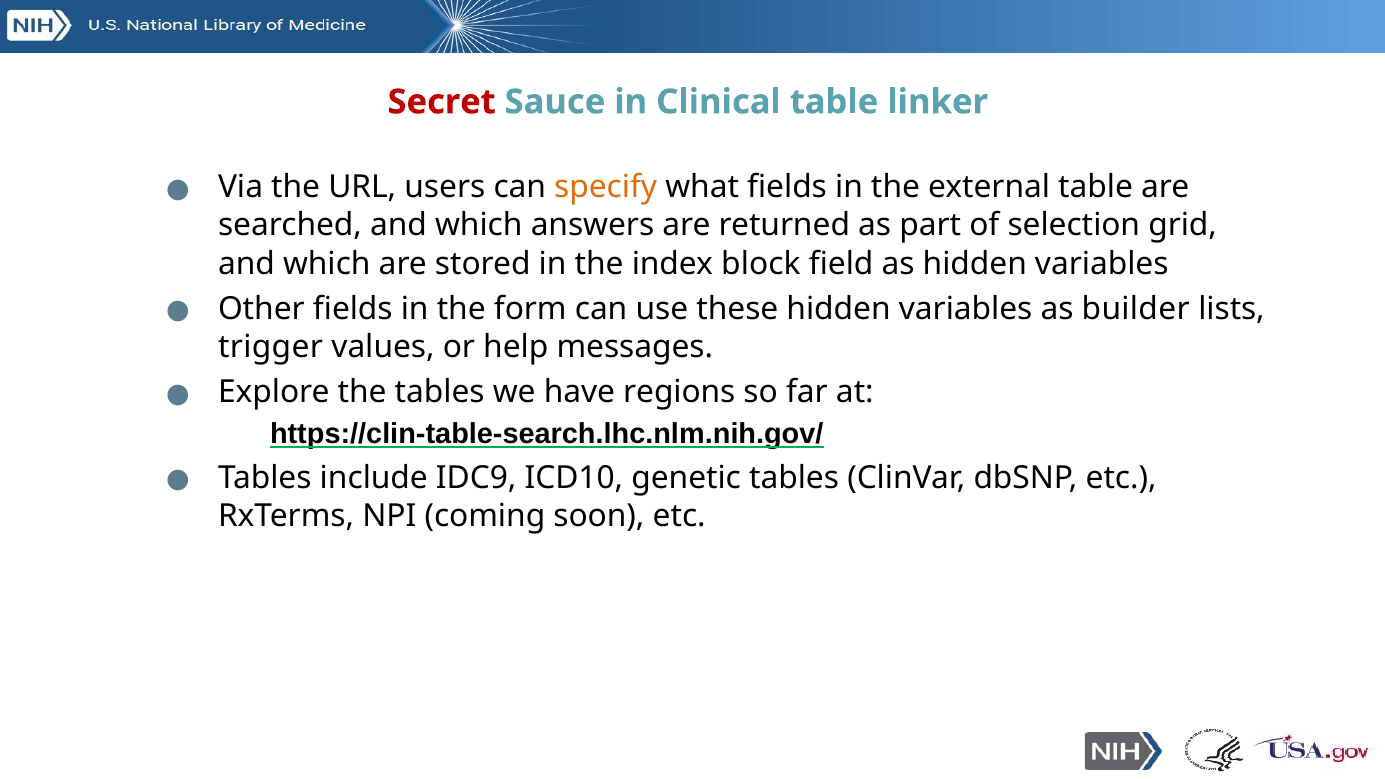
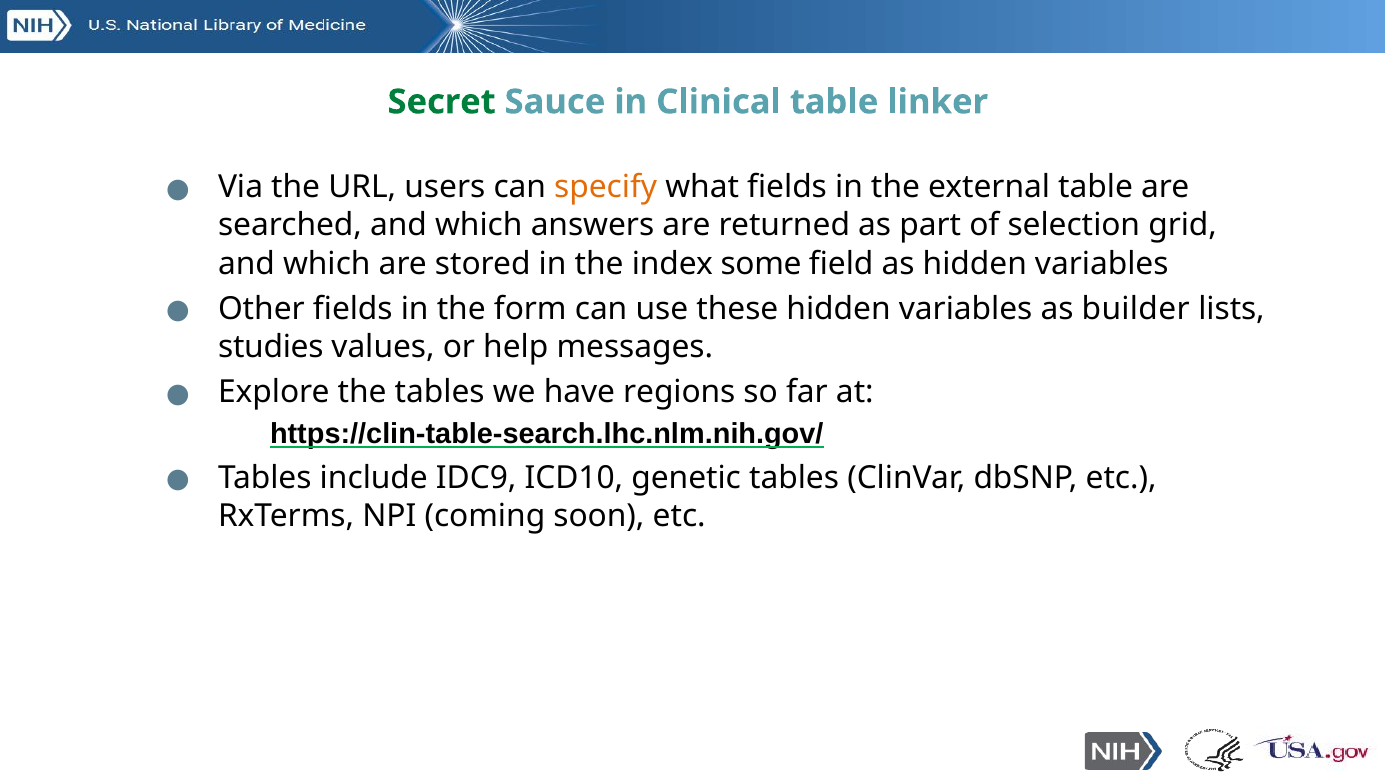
Secret colour: red -> green
block: block -> some
trigger: trigger -> studies
